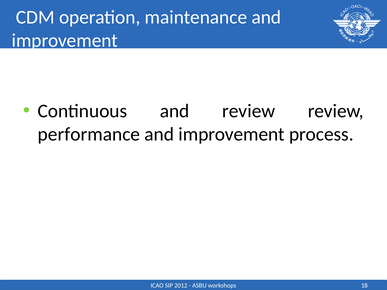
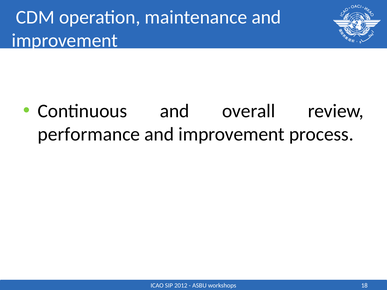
and review: review -> overall
